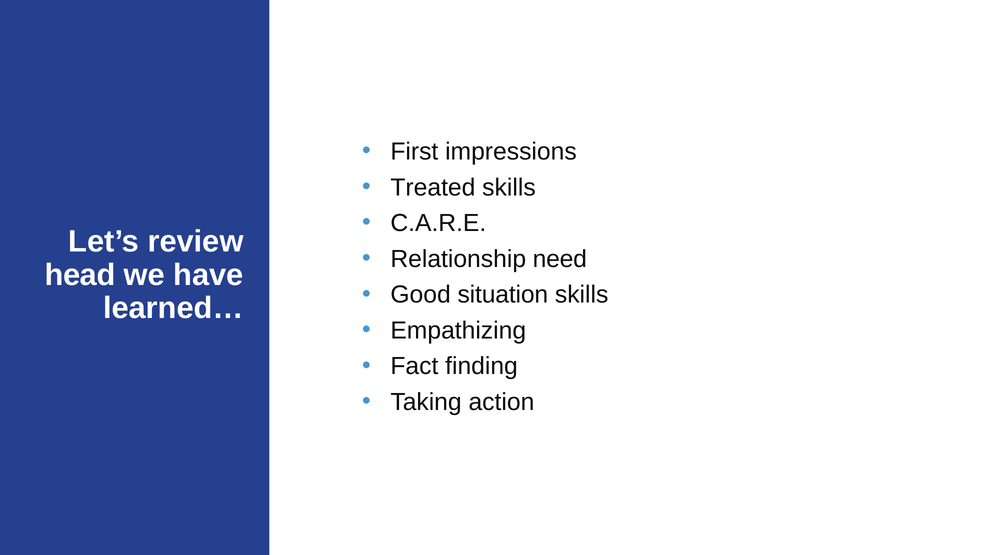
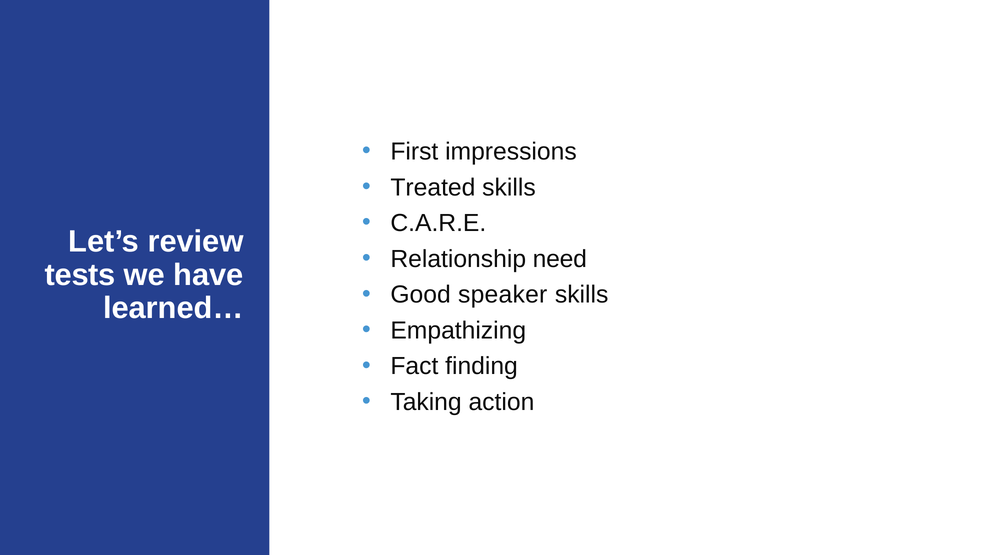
head: head -> tests
situation: situation -> speaker
